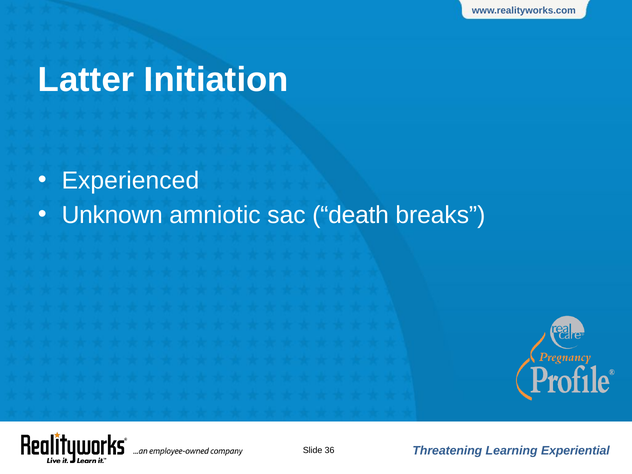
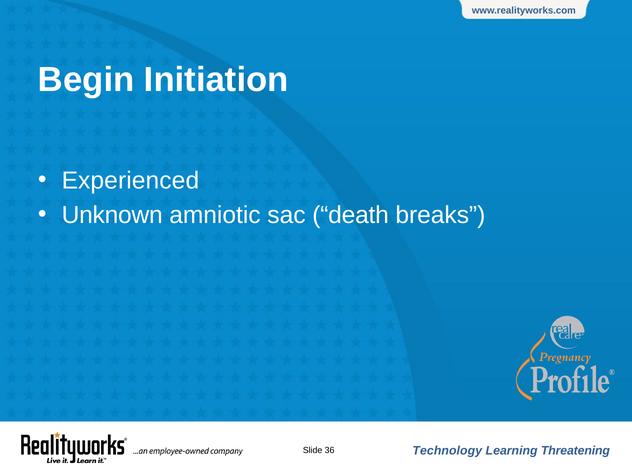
Latter: Latter -> Begin
Threatening: Threatening -> Technology
Experiential: Experiential -> Threatening
